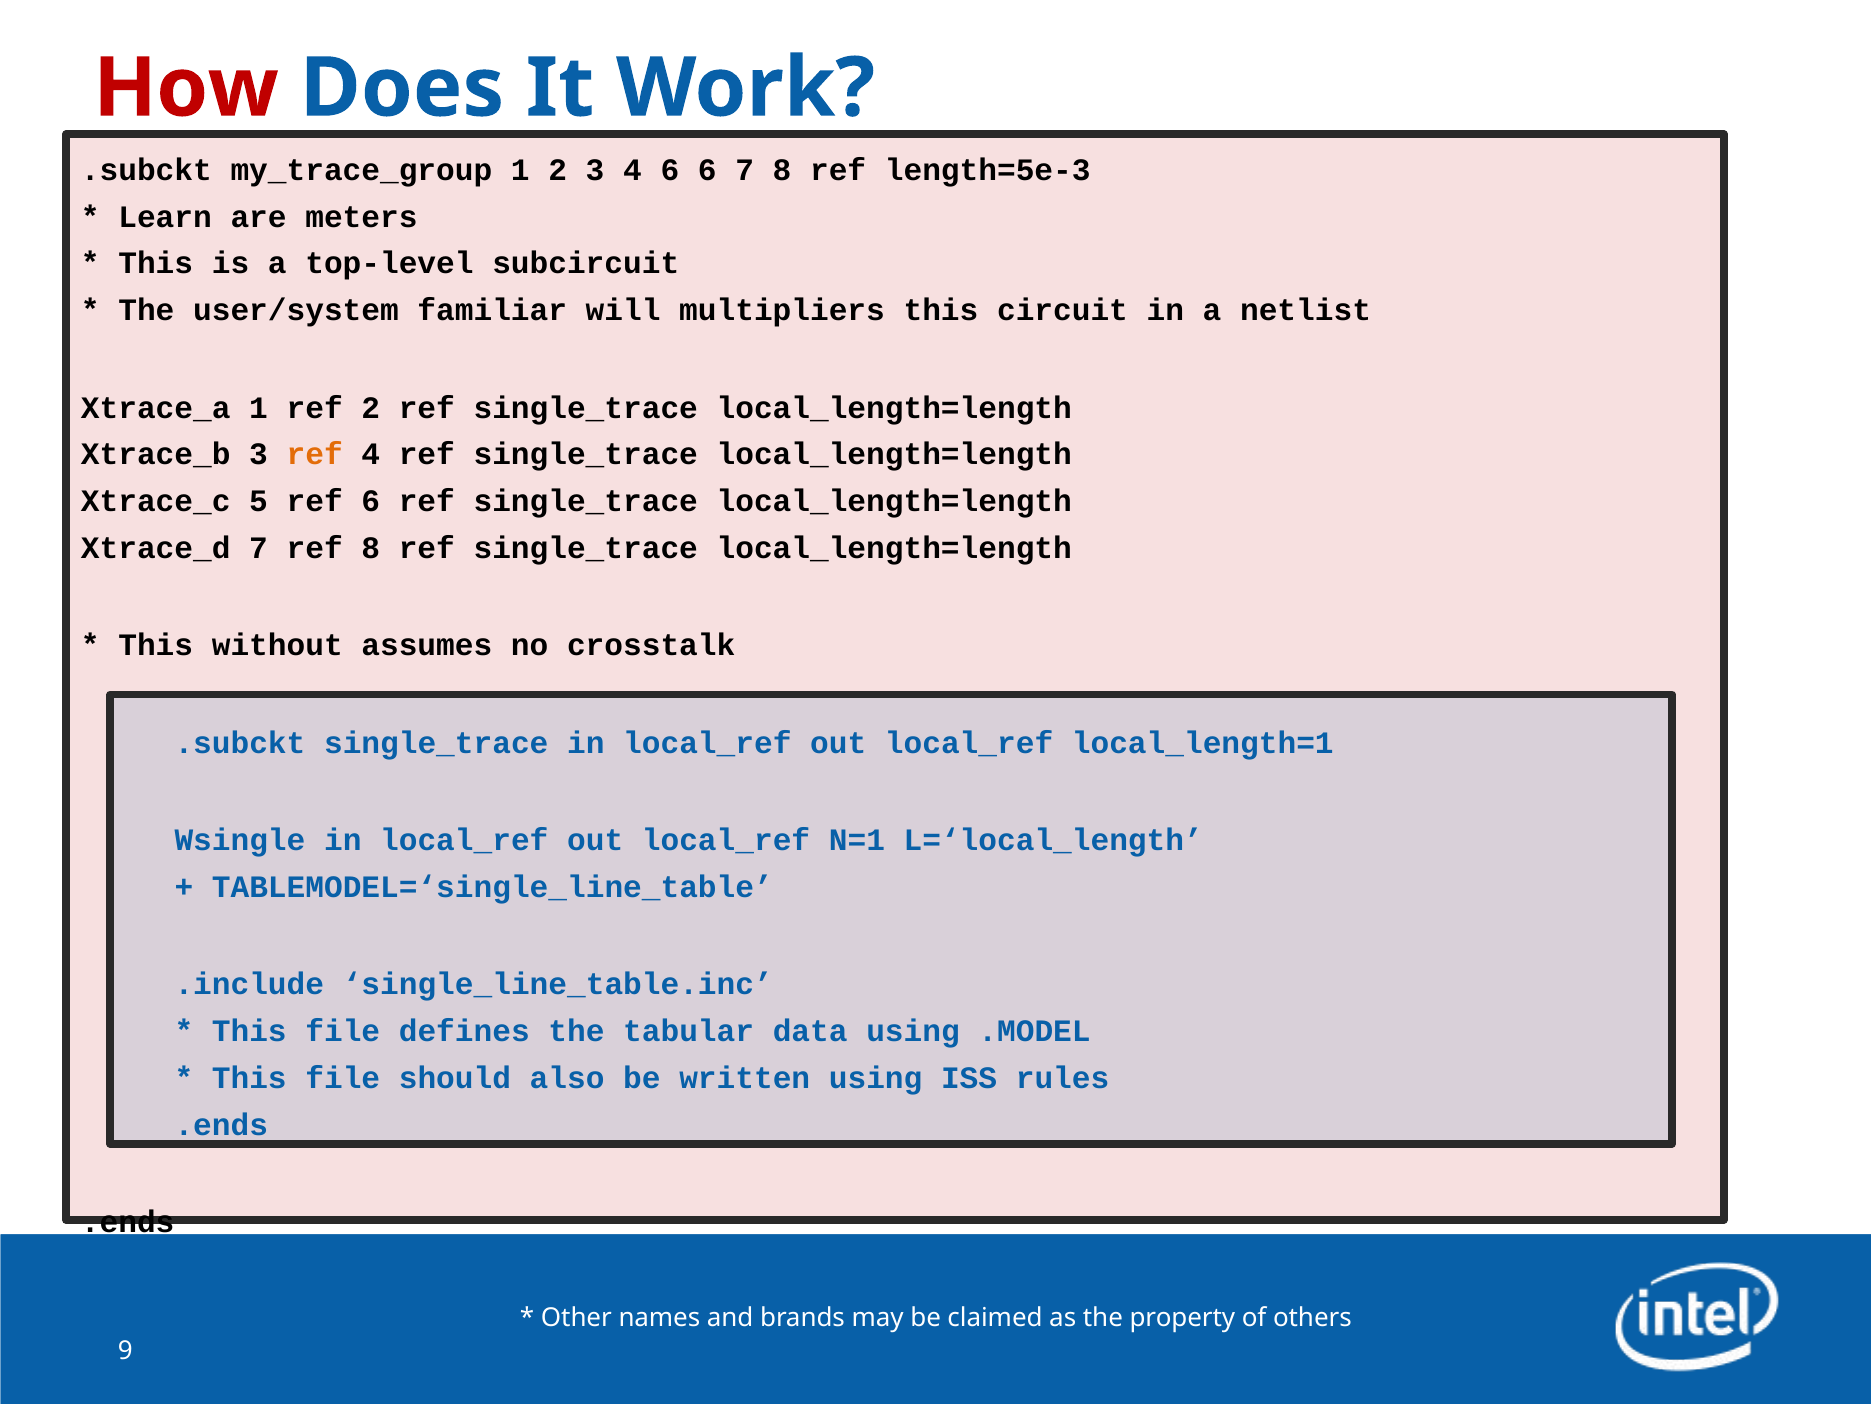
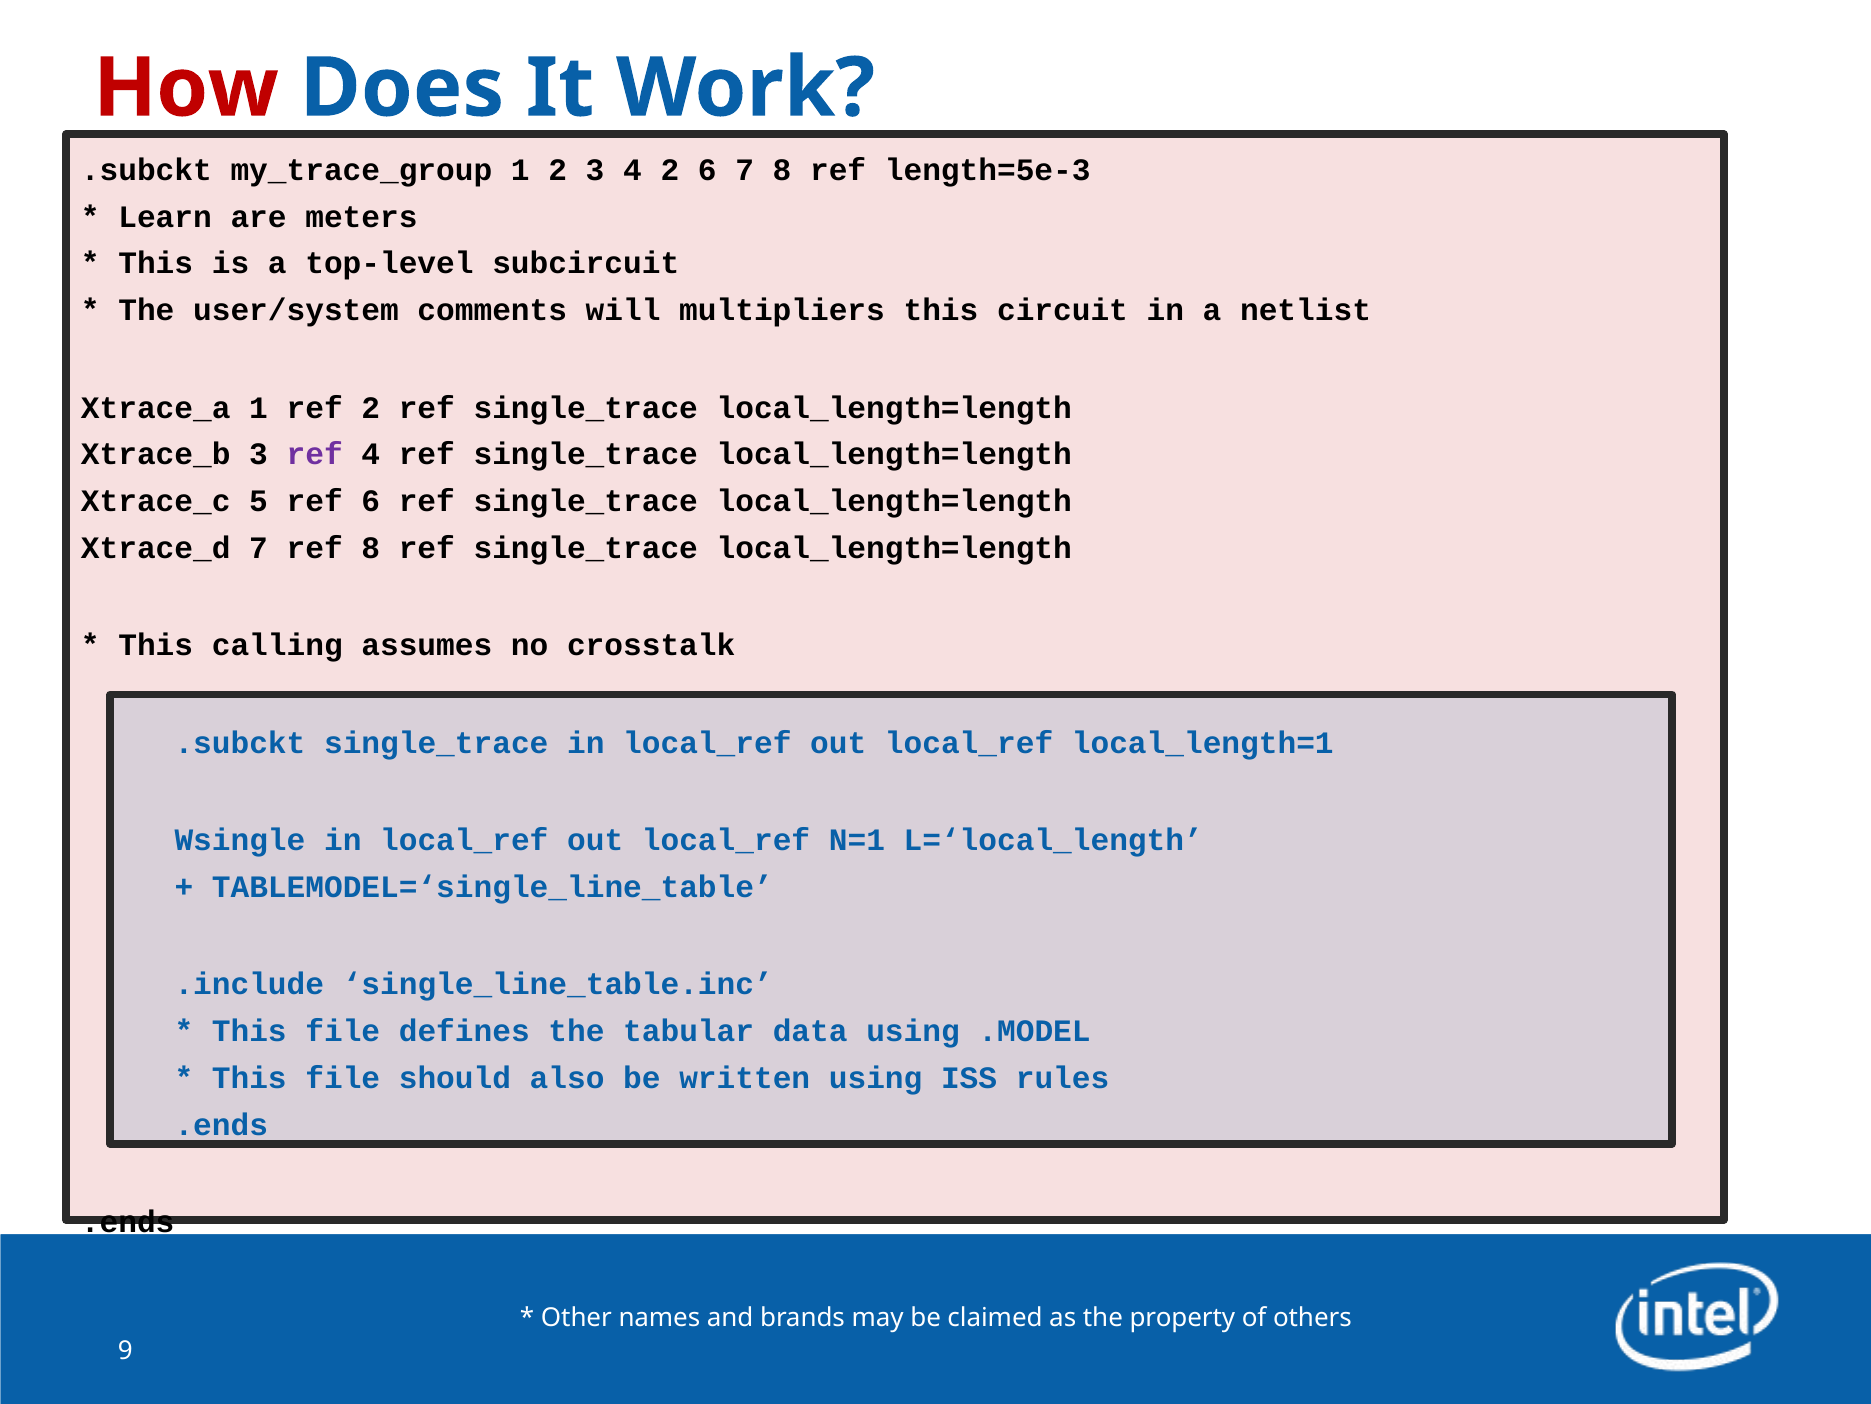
4 6: 6 -> 2
familiar: familiar -> comments
ref at (315, 454) colour: orange -> purple
without: without -> calling
